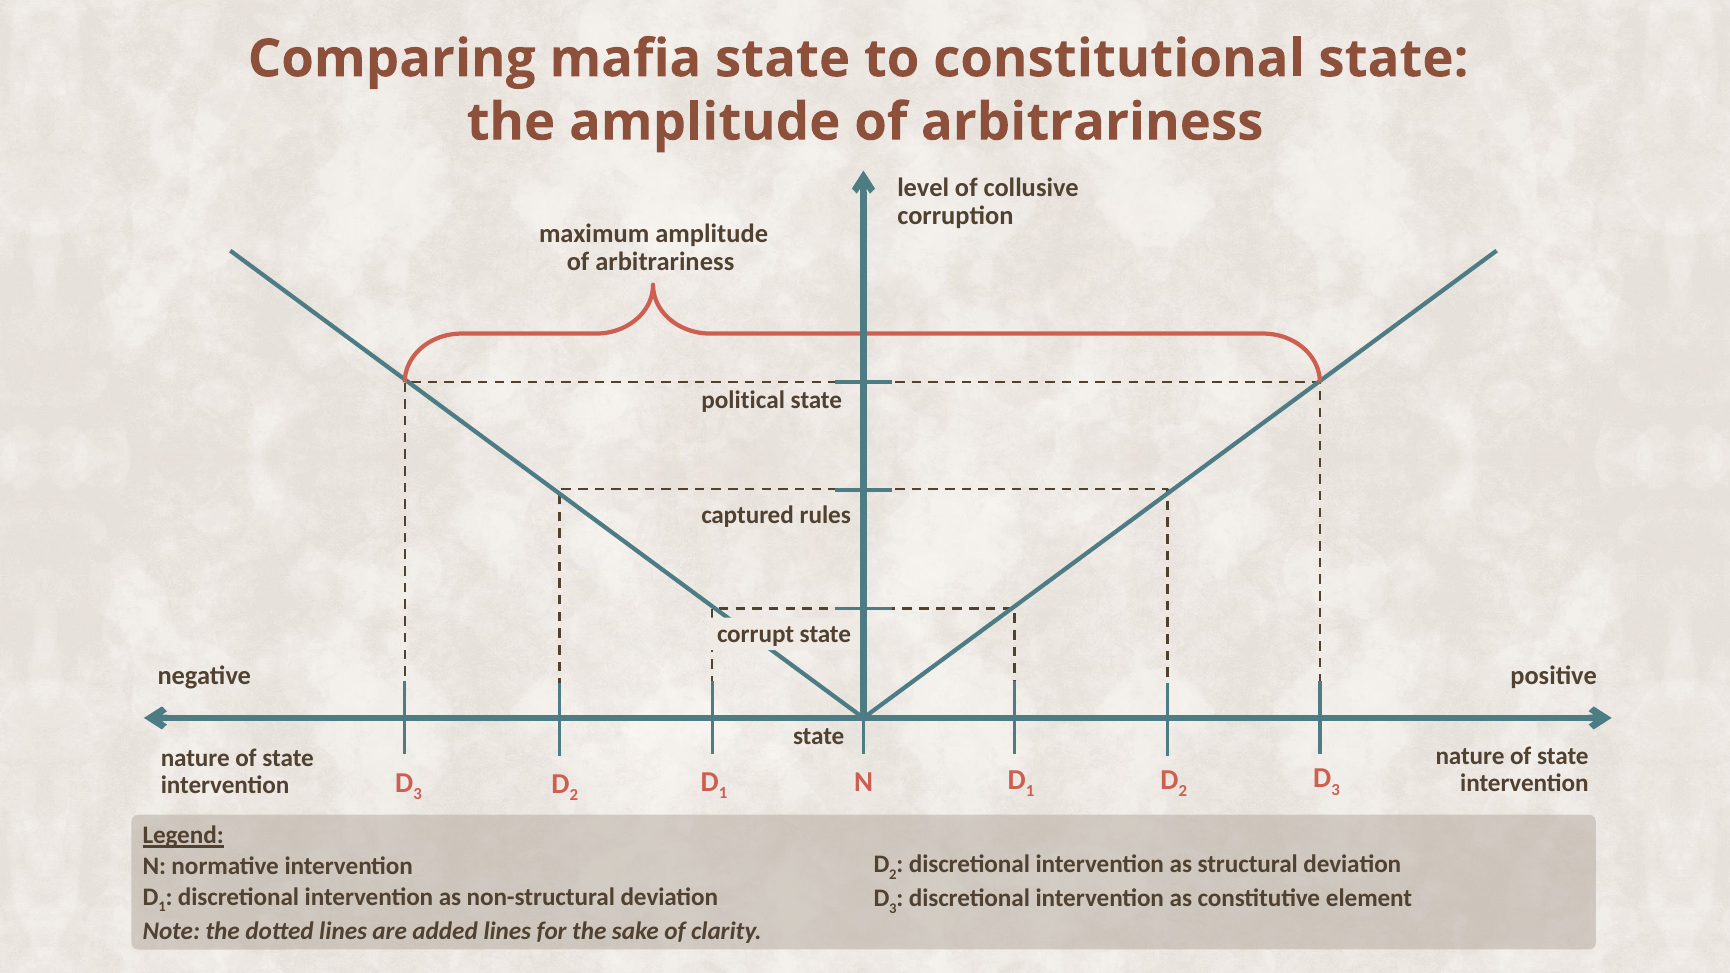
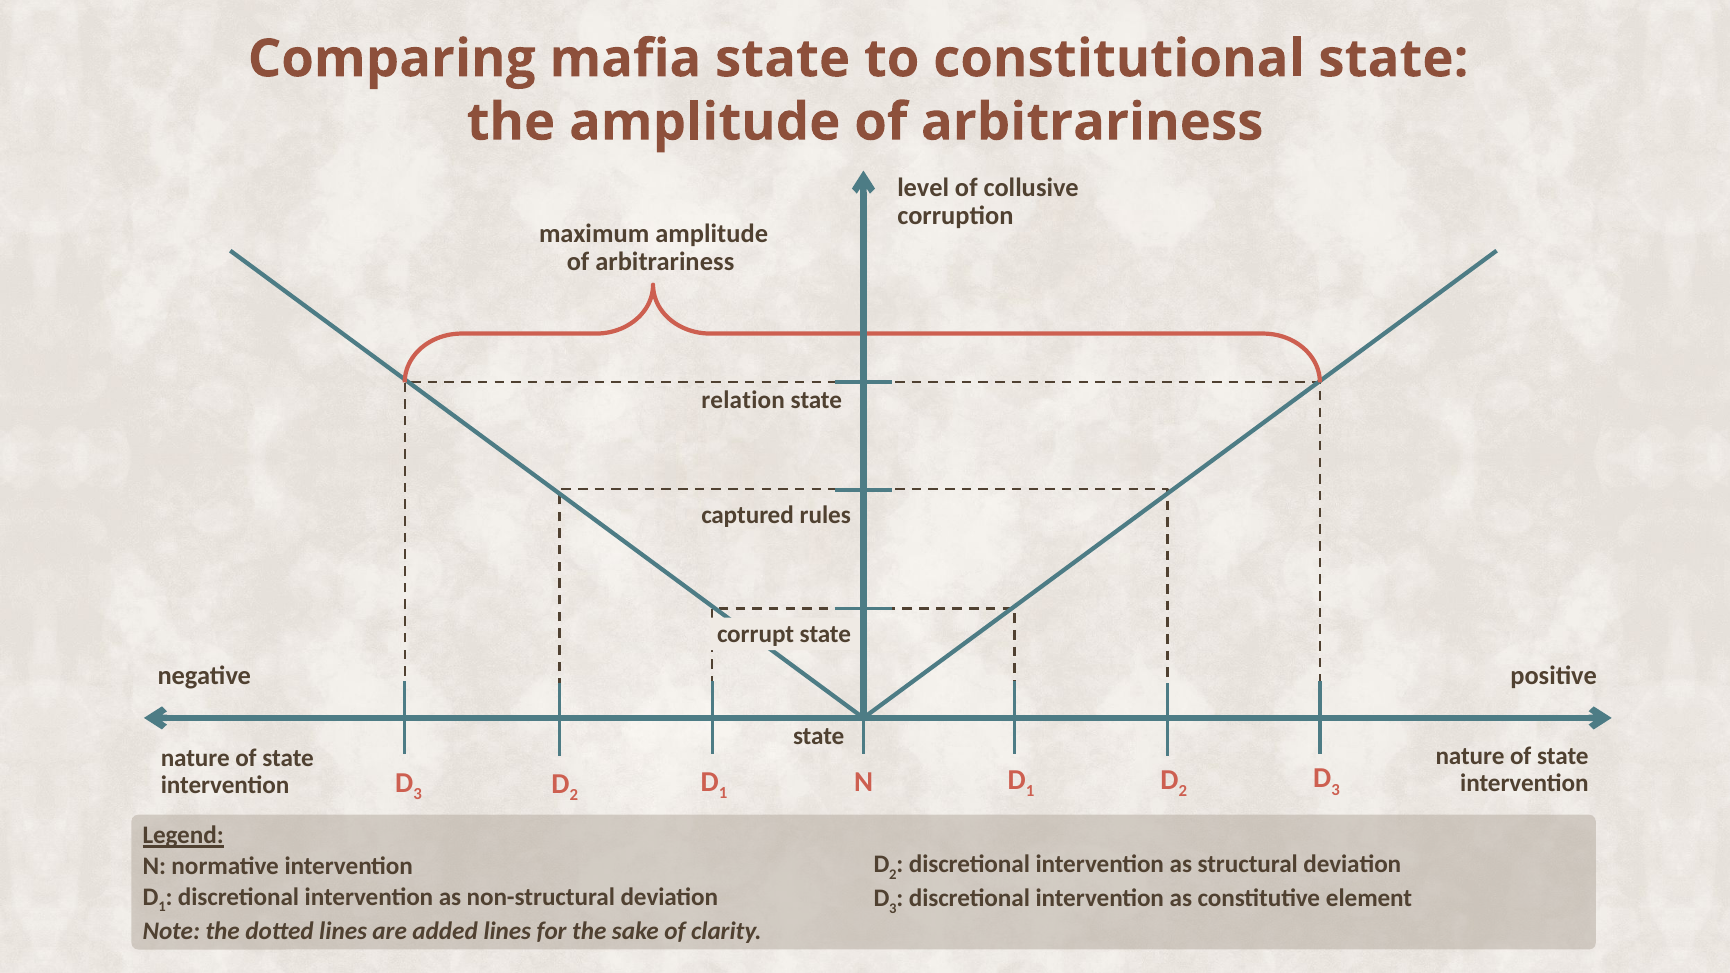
political: political -> relation
